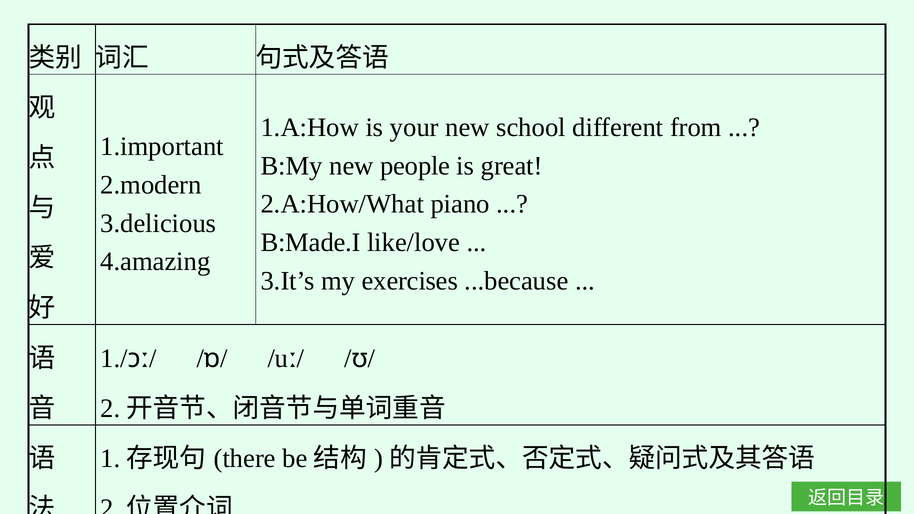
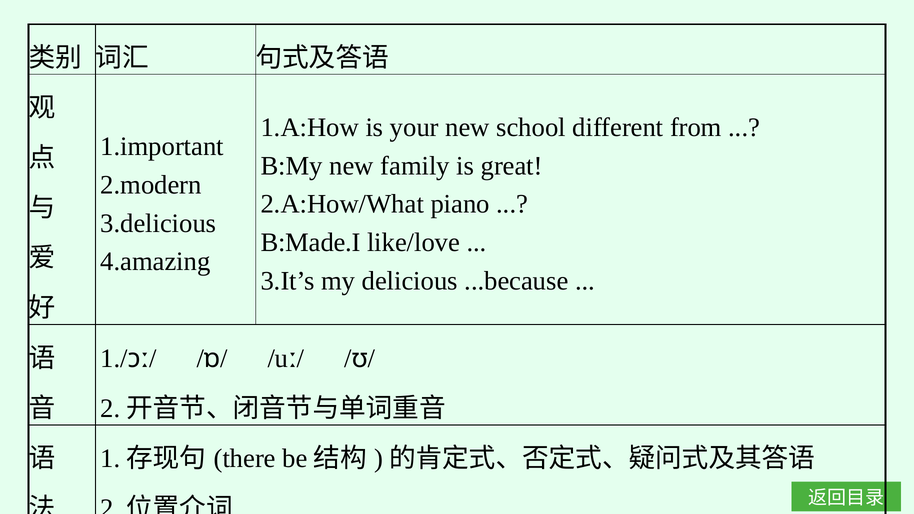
people: people -> family
exercises: exercises -> delicious
